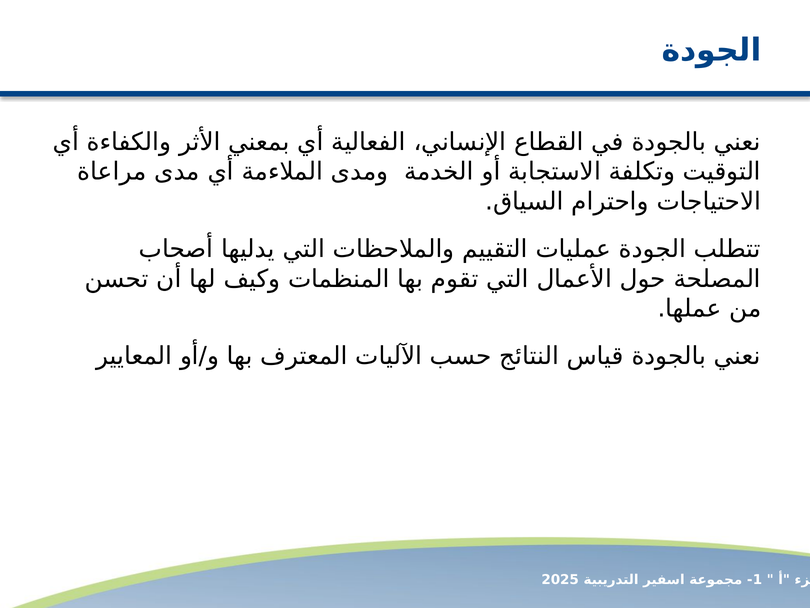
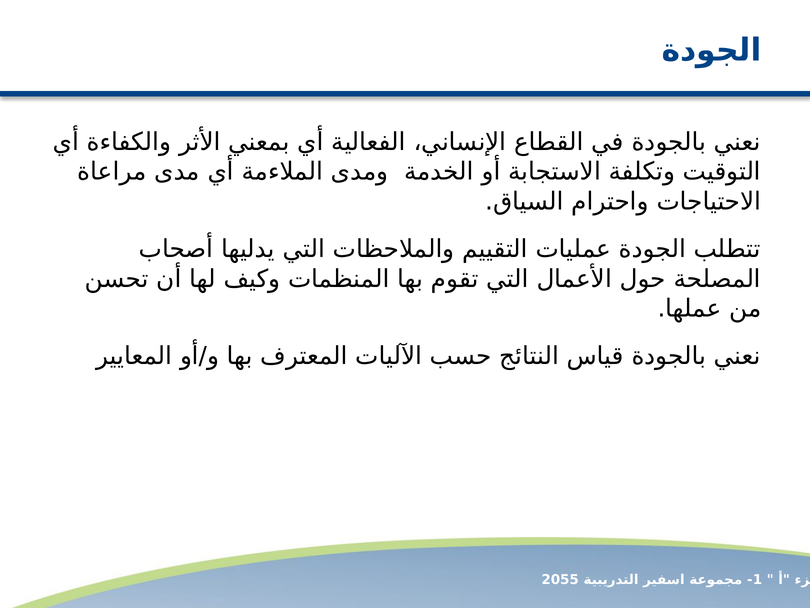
2025: 2025 -> 2055
